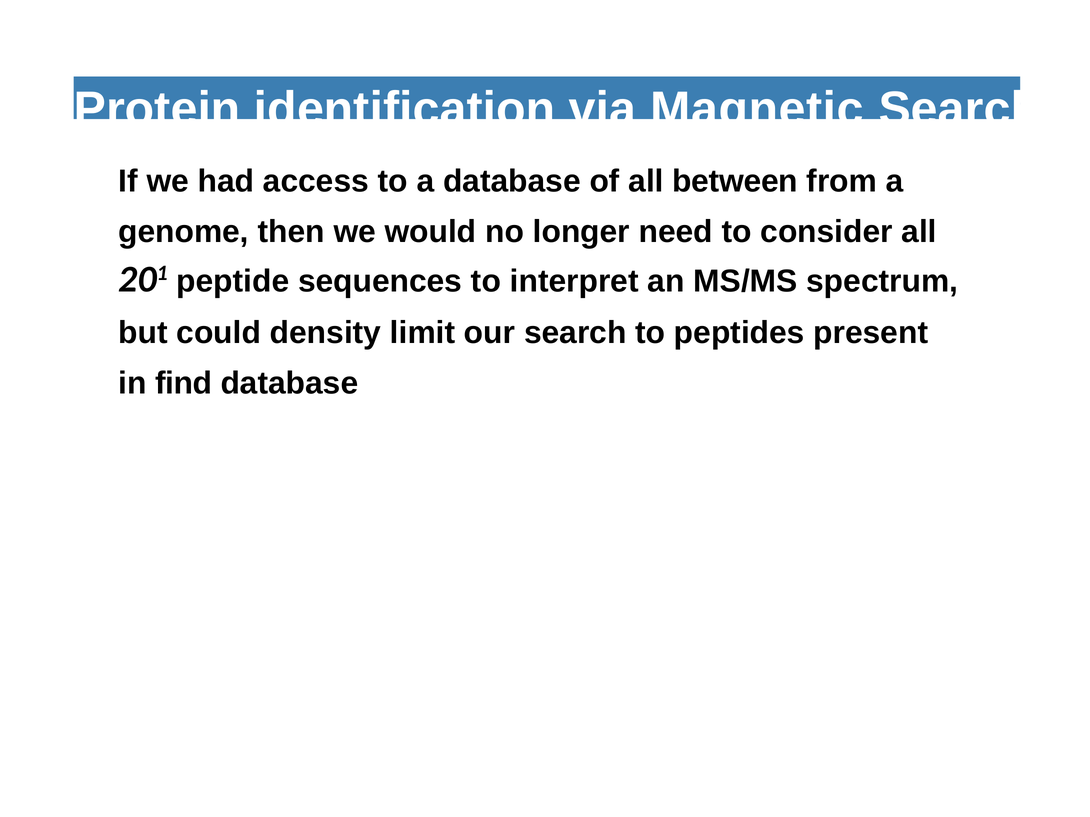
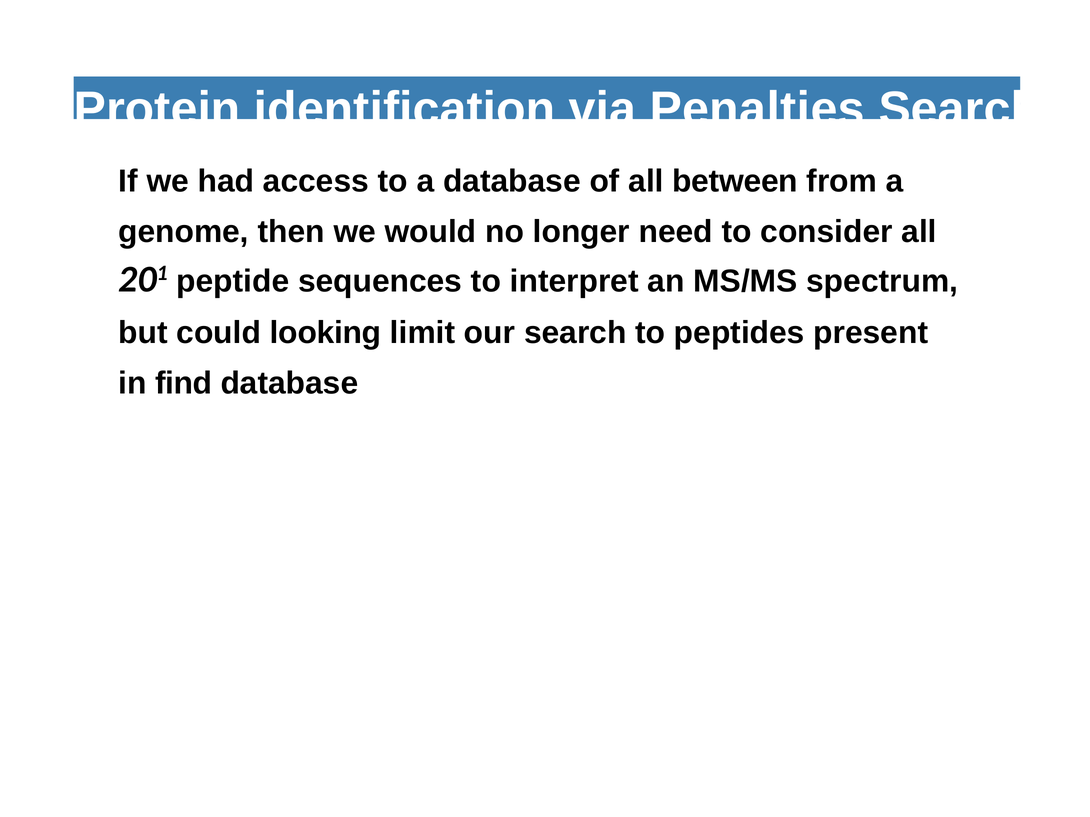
Magnetic: Magnetic -> Penalties
density: density -> looking
